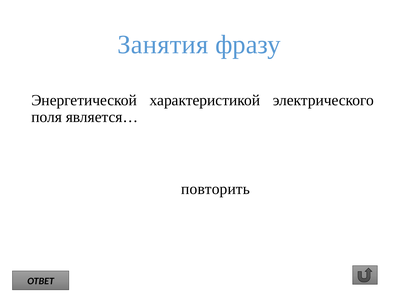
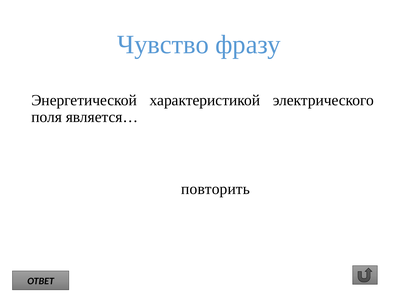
Занятия: Занятия -> Чувство
